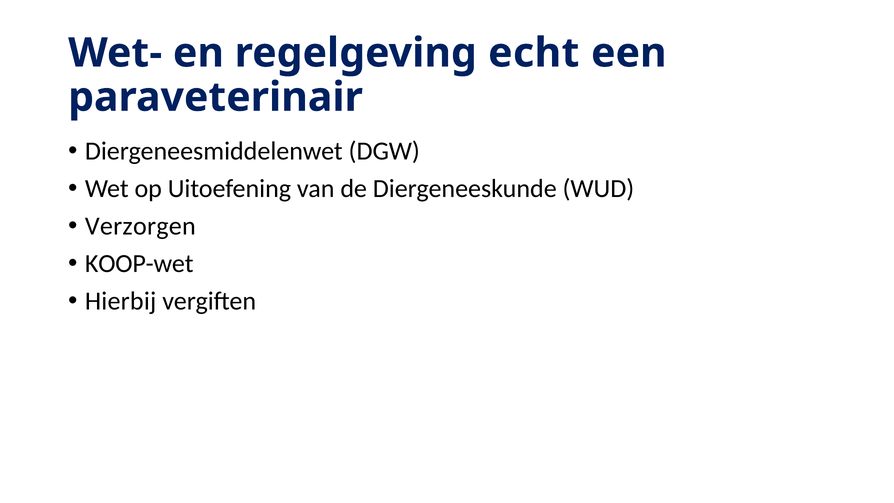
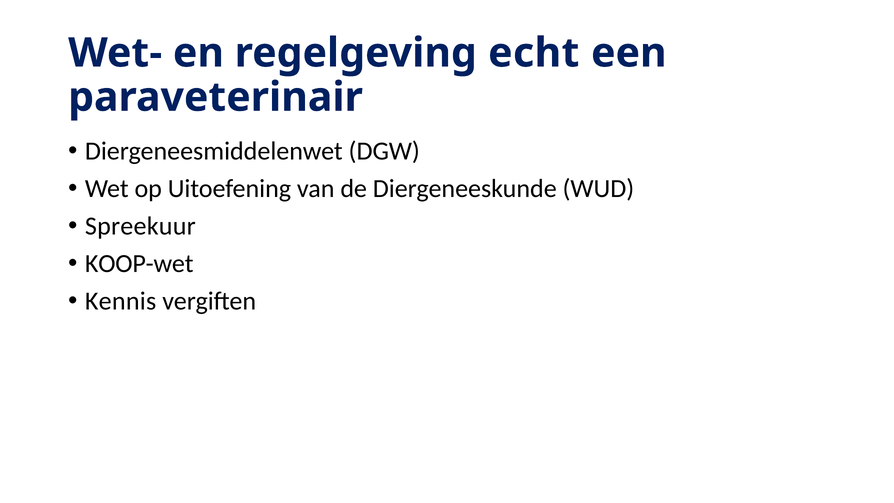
Verzorgen: Verzorgen -> Spreekuur
Hierbij: Hierbij -> Kennis
